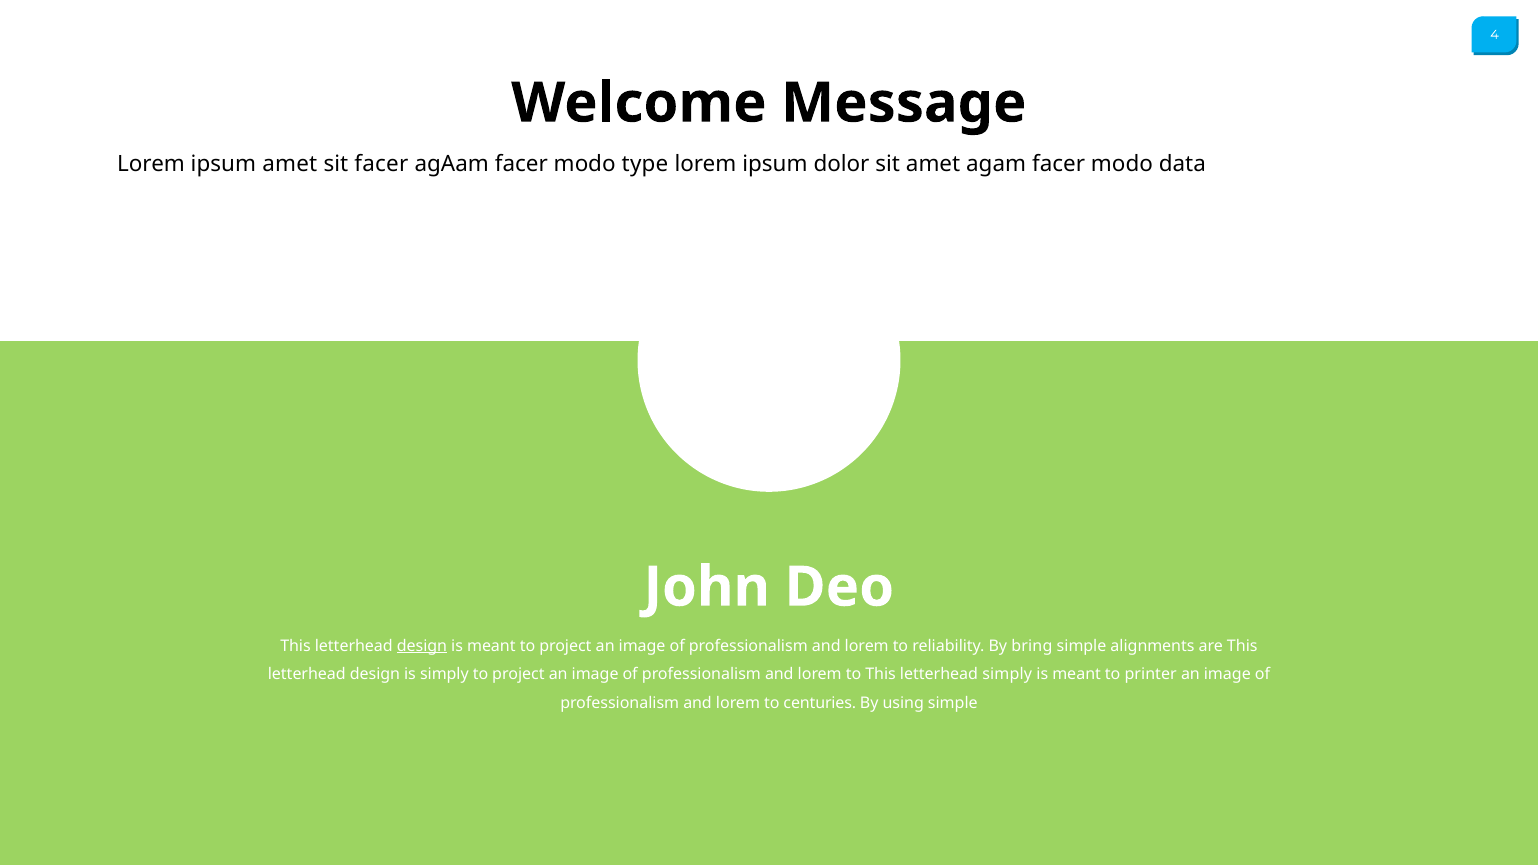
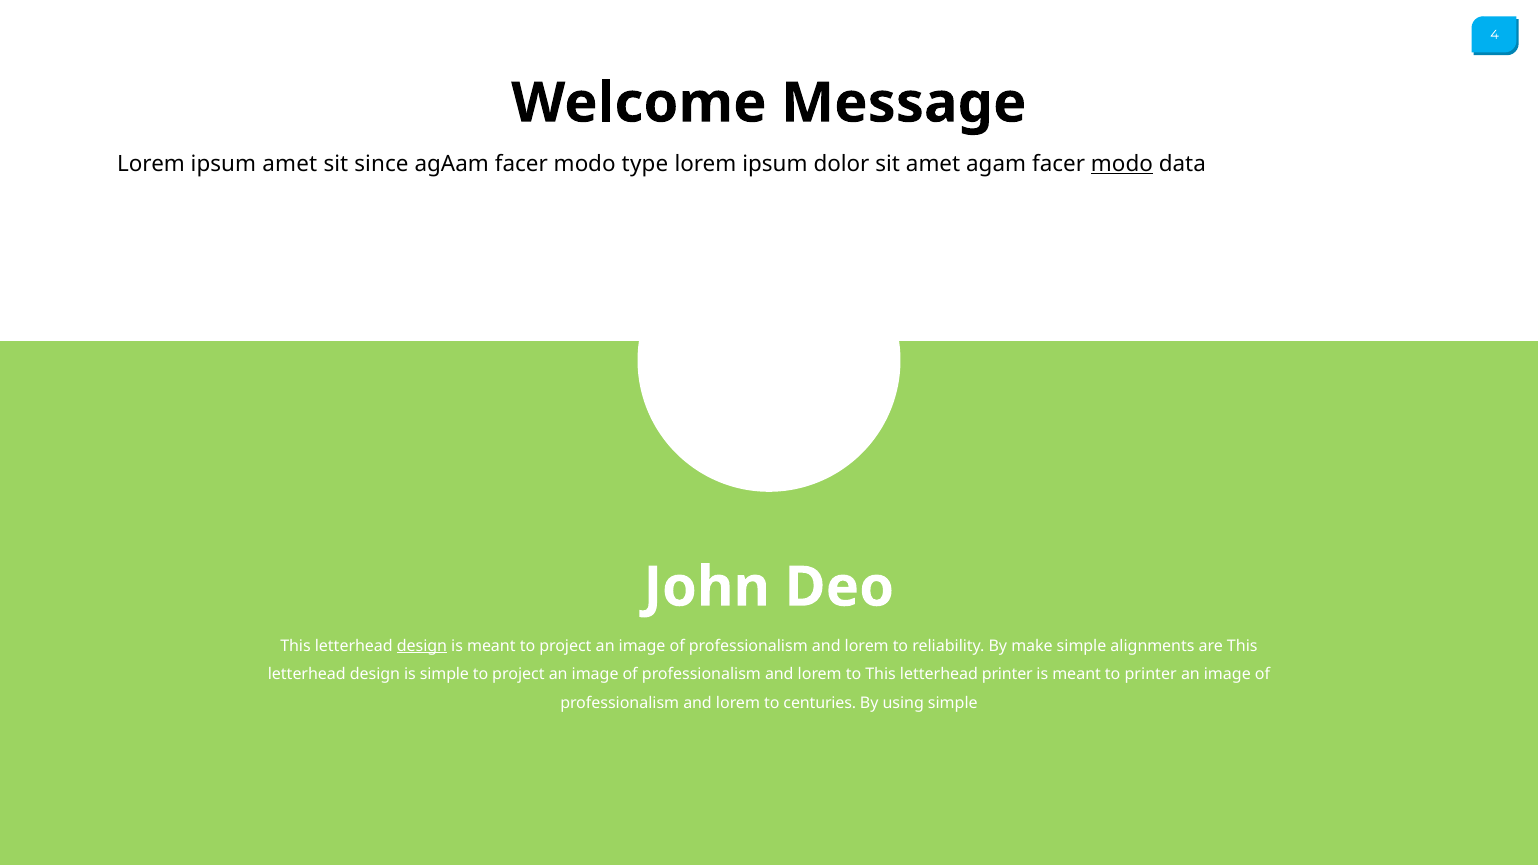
sit facer: facer -> since
modo at (1122, 164) underline: none -> present
bring: bring -> make
is simply: simply -> simple
letterhead simply: simply -> printer
